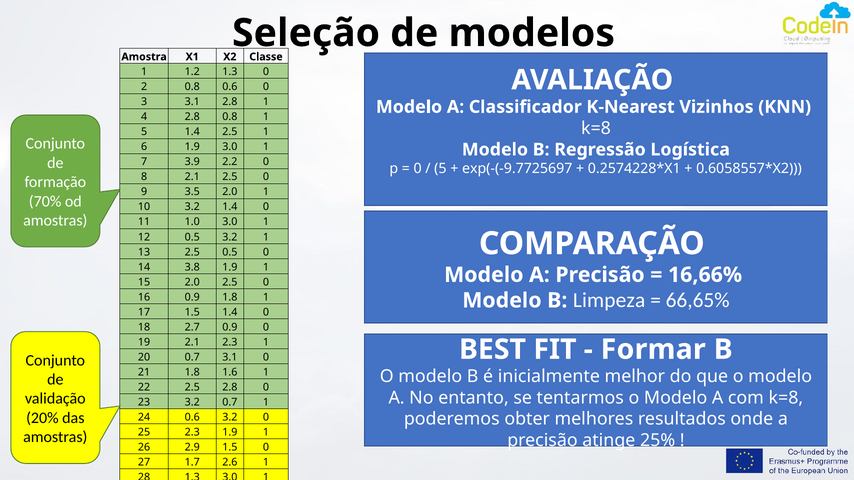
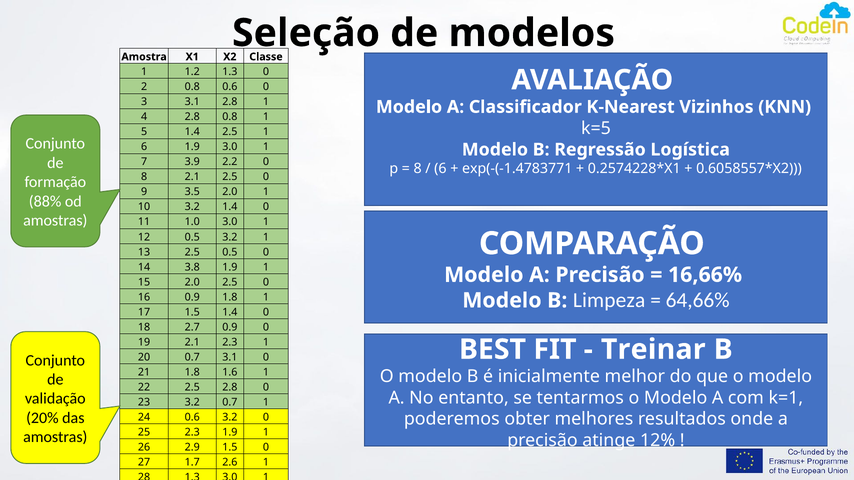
k=8 at (596, 128): k=8 -> k=5
0 at (418, 169): 0 -> 8
5 at (440, 169): 5 -> 6
exp(-(-9.7725697: exp(-(-9.7725697 -> exp(-(-1.4783771
70%: 70% -> 88%
66,65%: 66,65% -> 64,66%
Formar: Formar -> Treinar
com k=8: k=8 -> k=1
25%: 25% -> 12%
